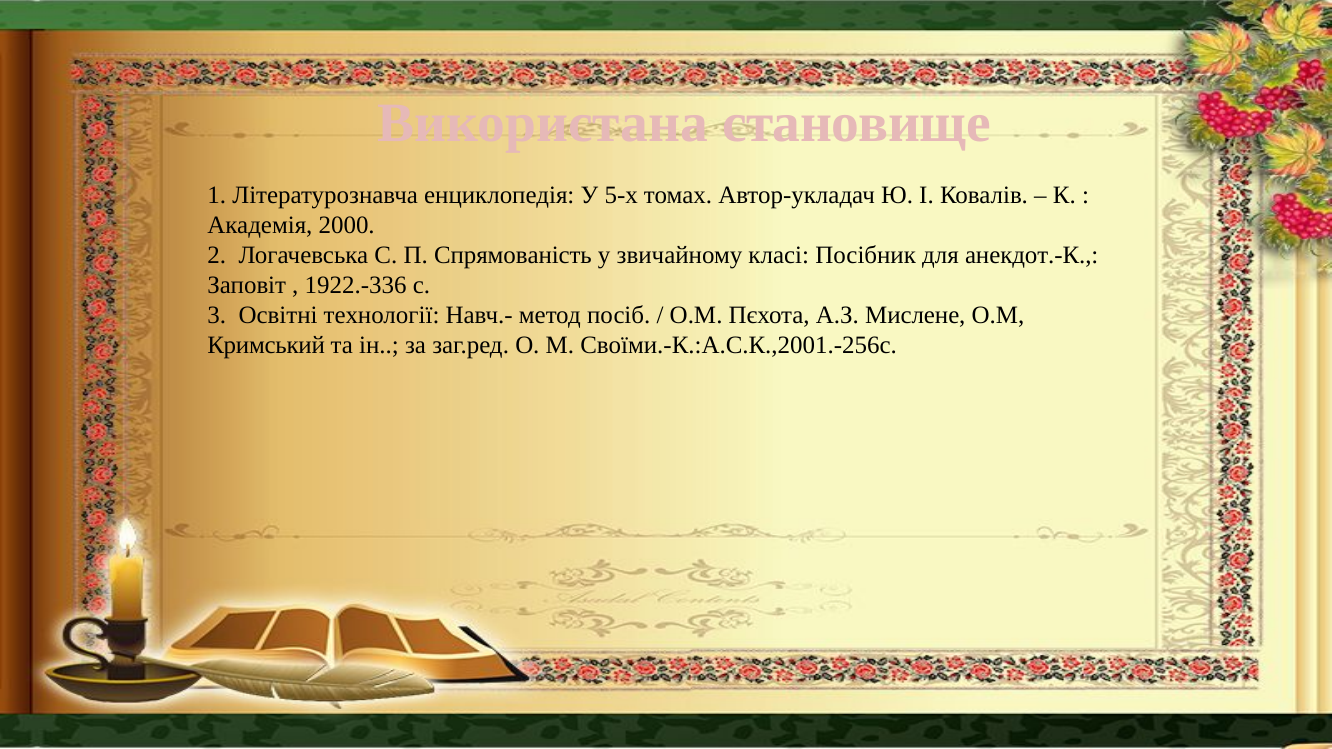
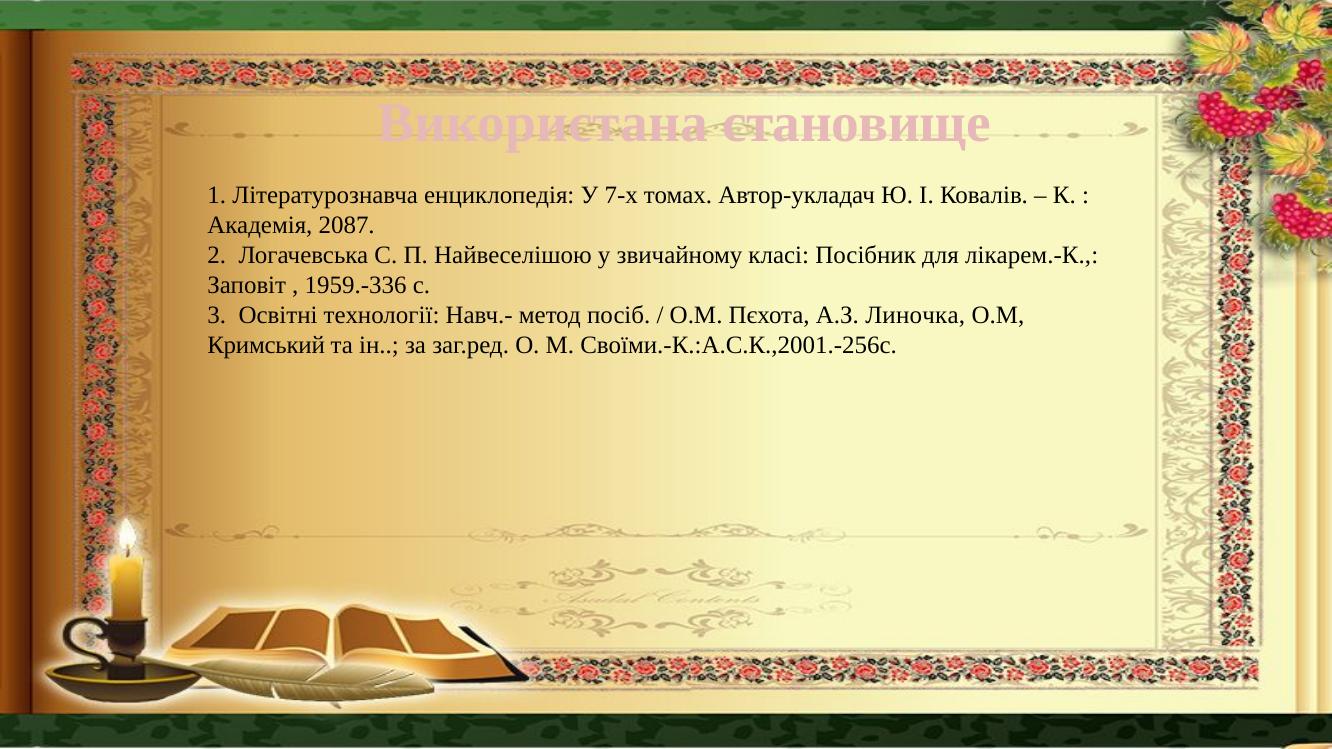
5-х: 5-х -> 7-х
2000: 2000 -> 2087
Спрямованість: Спрямованість -> Найвеселішою
анекдот.-К: анекдот.-К -> лікарем.-К
1922.-336: 1922.-336 -> 1959.-336
Мислене: Мислене -> Линочка
